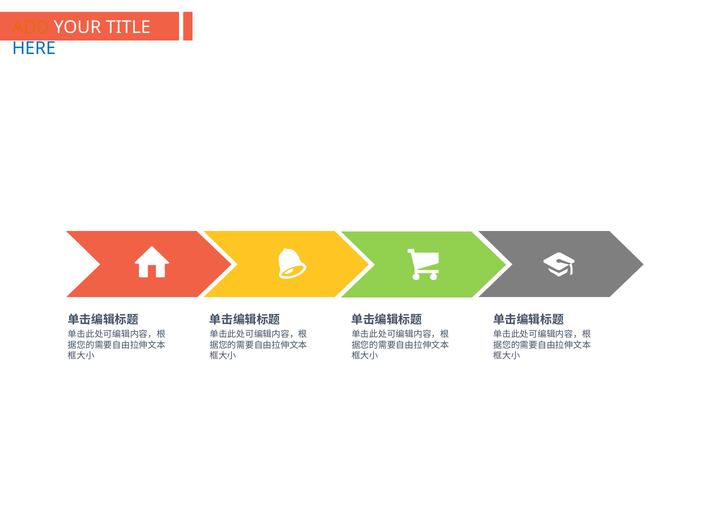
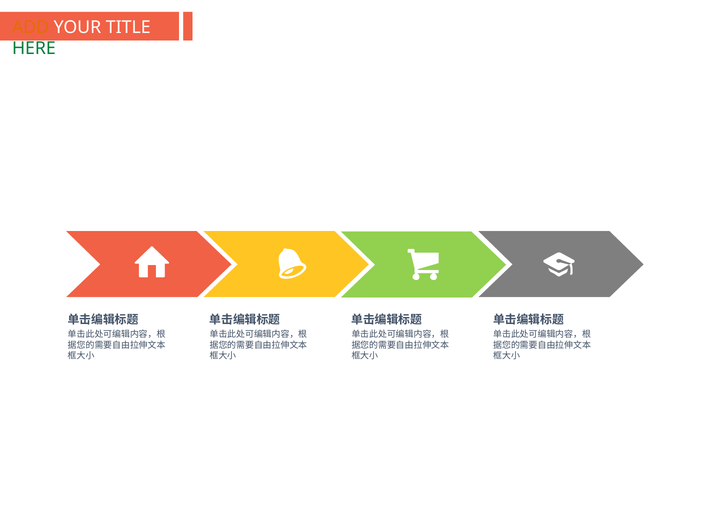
HERE colour: blue -> green
